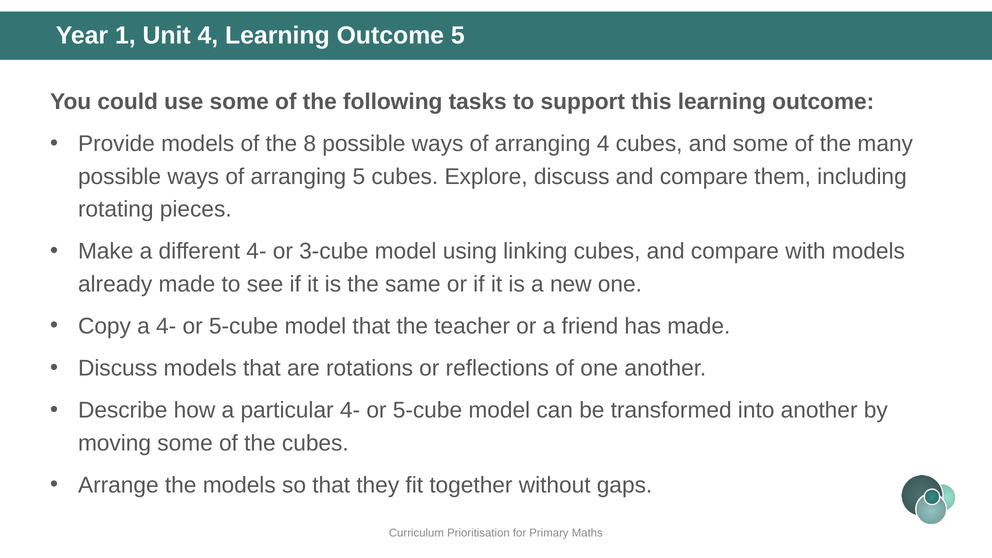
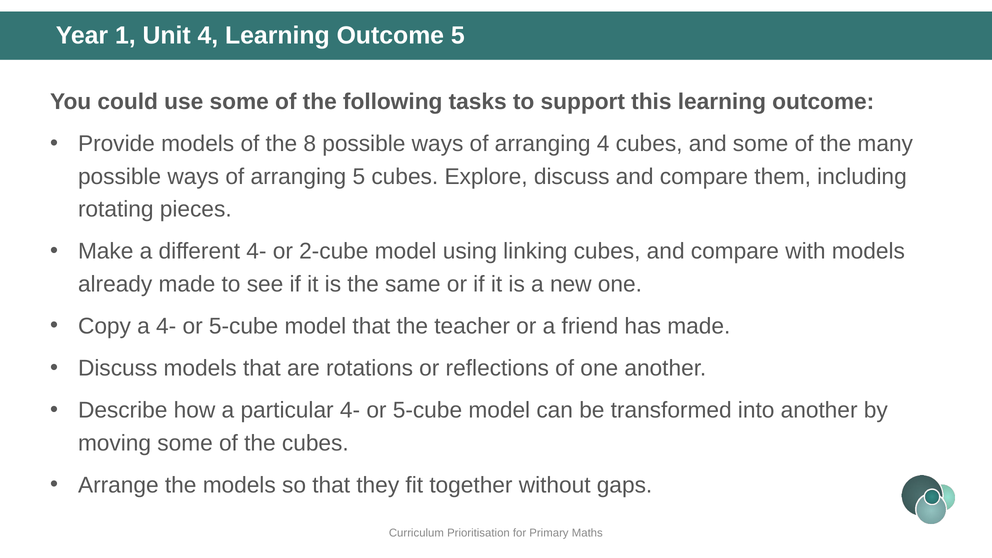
3-cube: 3-cube -> 2-cube
